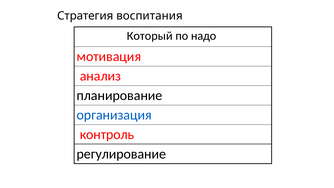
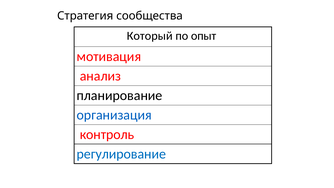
воспитания: воспитания -> сообщества
надо: надо -> опыт
регулирование colour: black -> blue
